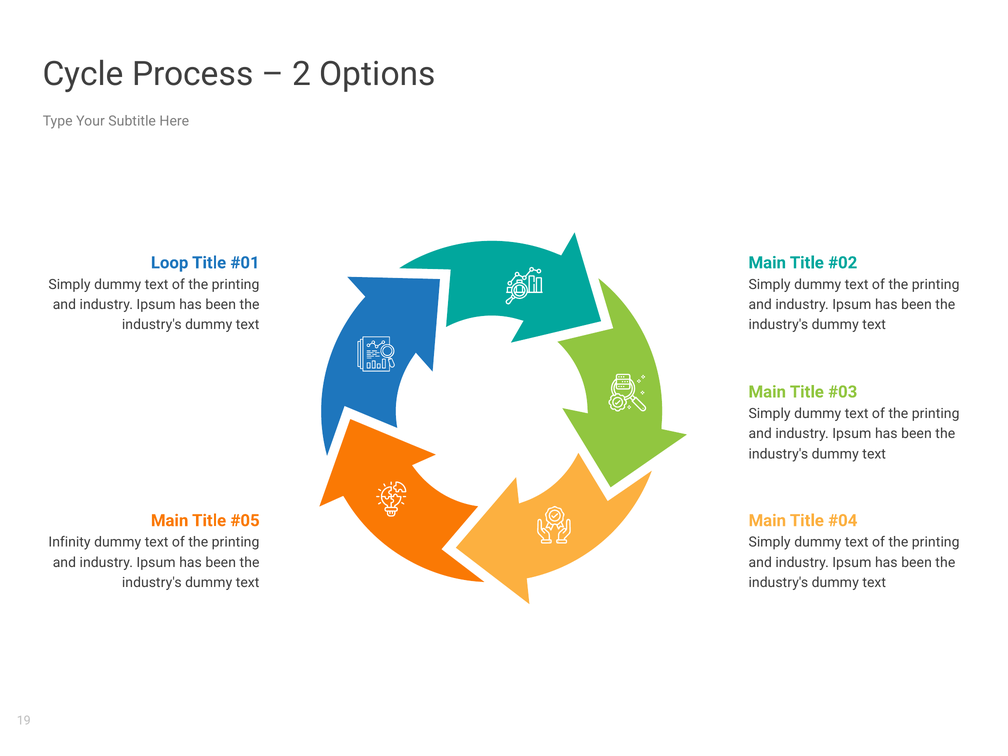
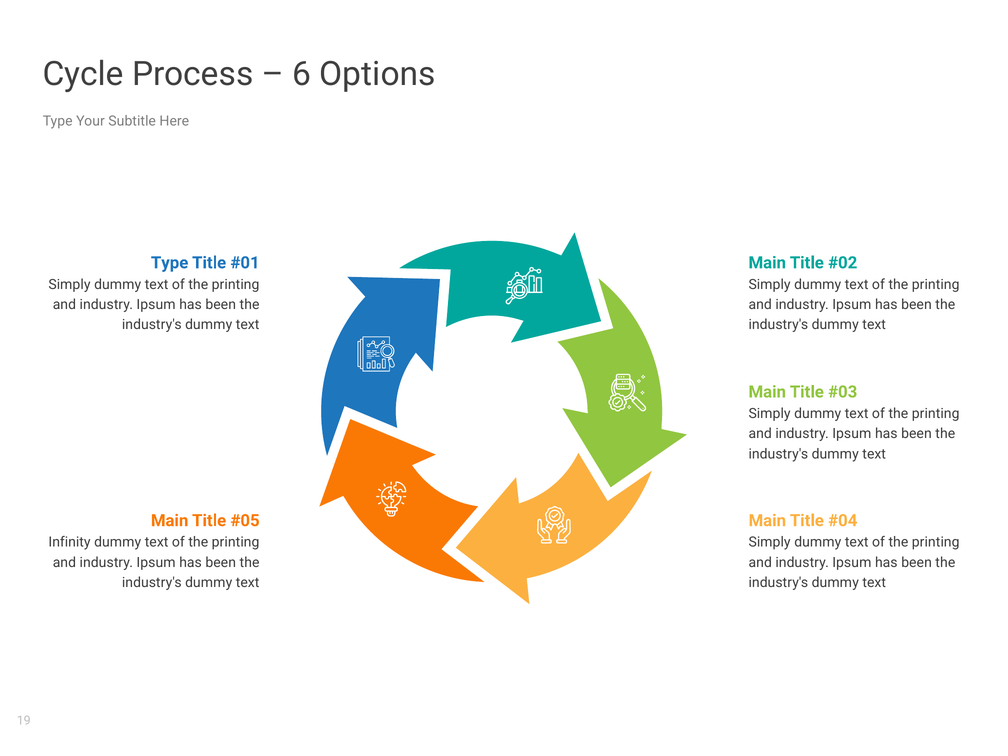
2: 2 -> 6
Loop at (170, 263): Loop -> Type
